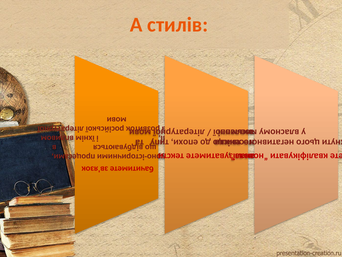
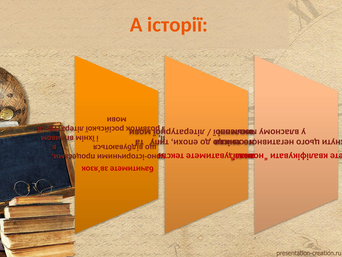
стилів: стилів -> історії
